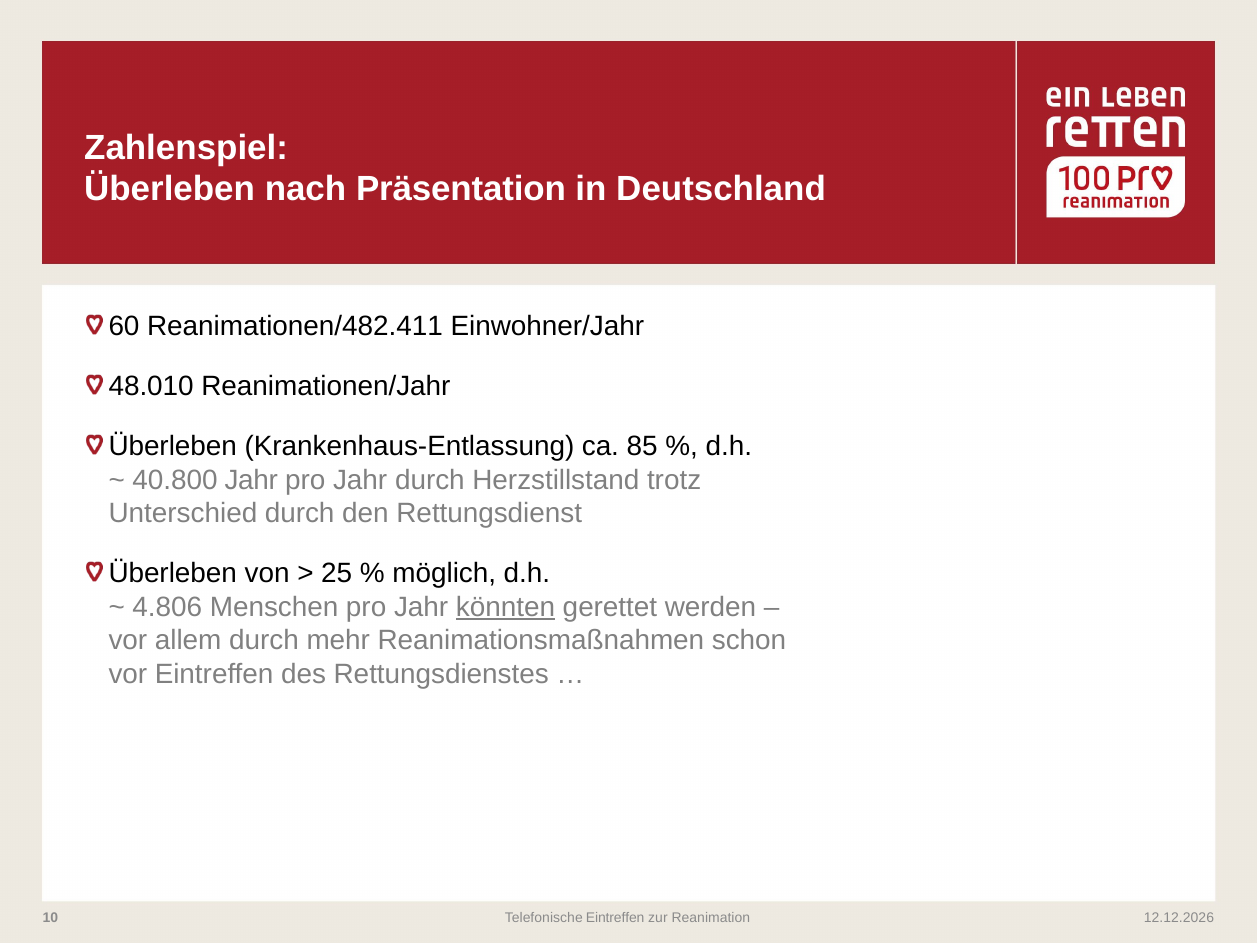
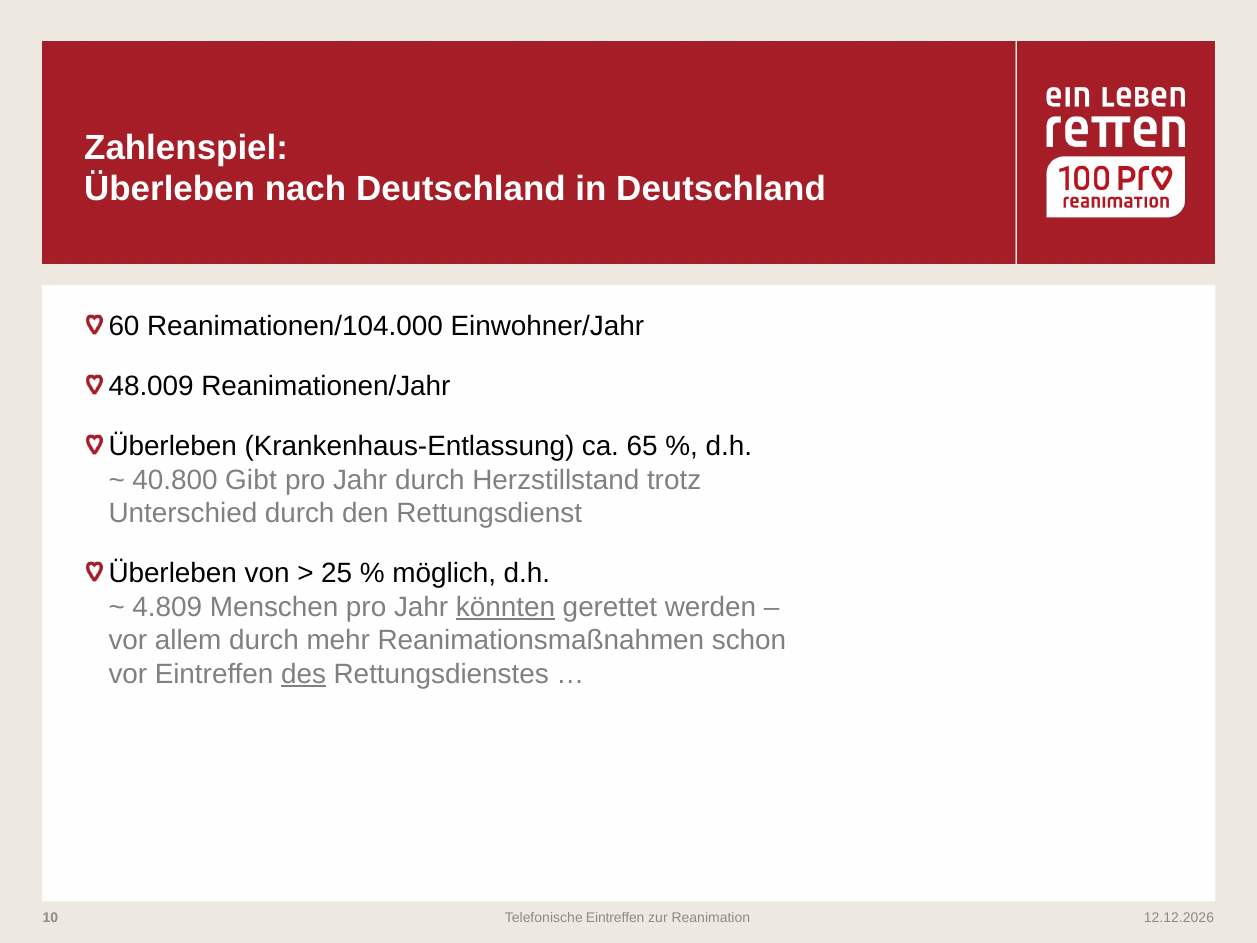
nach Präsentation: Präsentation -> Deutschland
Reanimationen/482.411: Reanimationen/482.411 -> Reanimationen/104.000
48.010: 48.010 -> 48.009
85: 85 -> 65
40.800 Jahr: Jahr -> Gibt
4.806: 4.806 -> 4.809
des underline: none -> present
